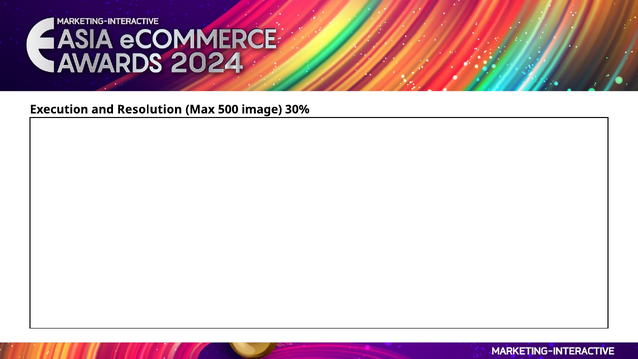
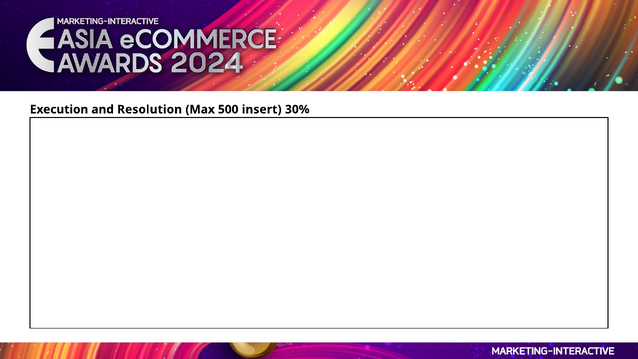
image: image -> insert
